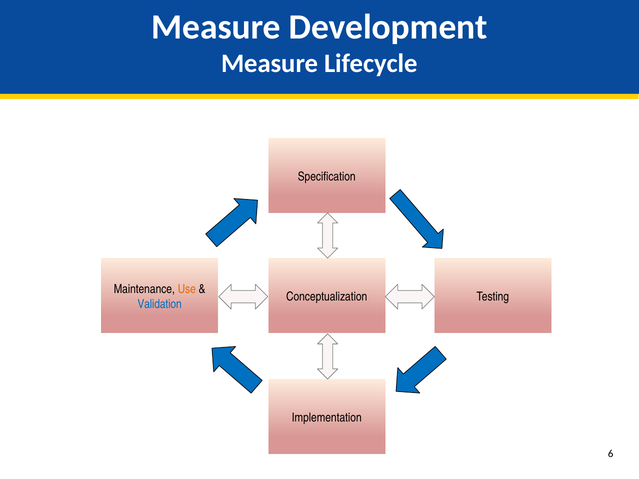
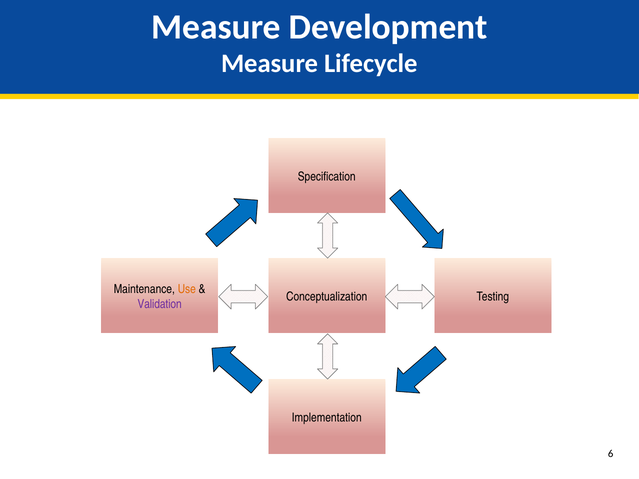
Validation colour: blue -> purple
